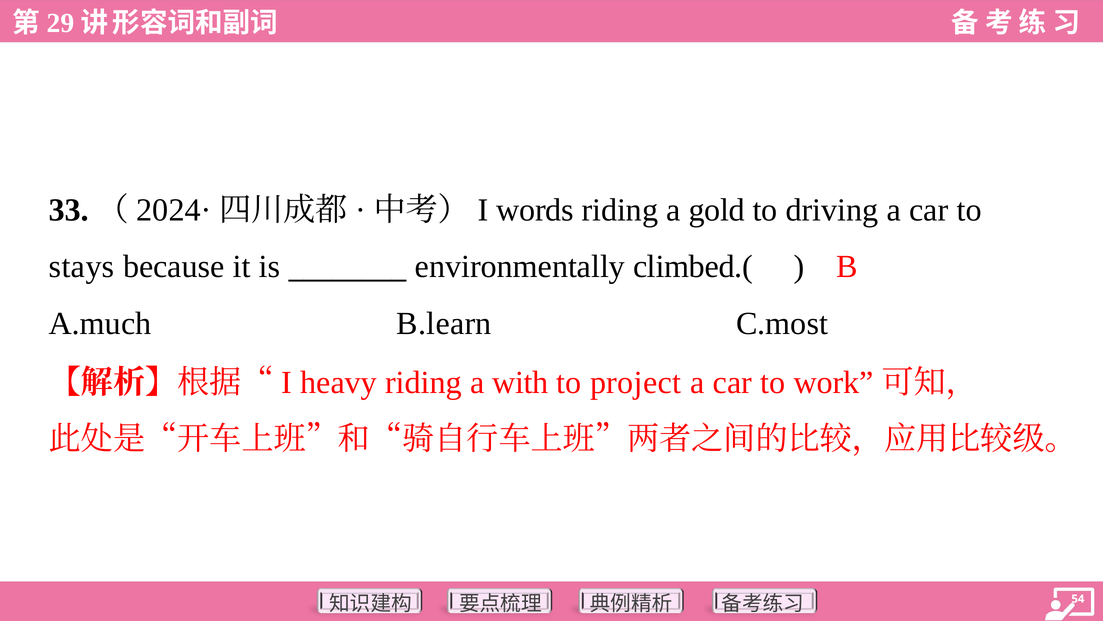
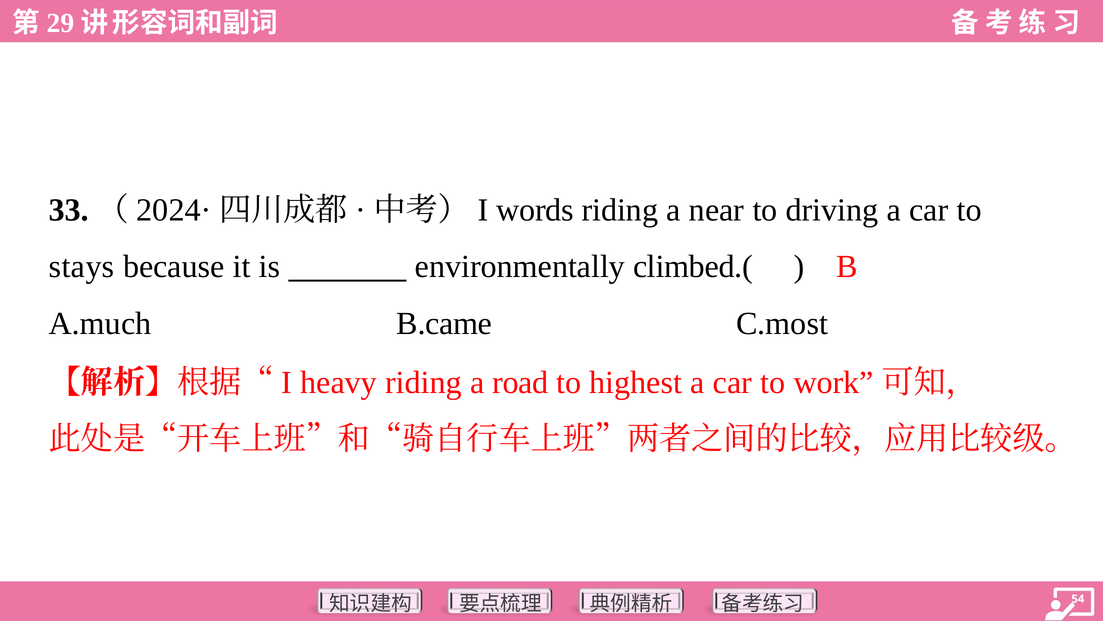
gold: gold -> near
B.learn: B.learn -> B.came
with: with -> road
project: project -> highest
